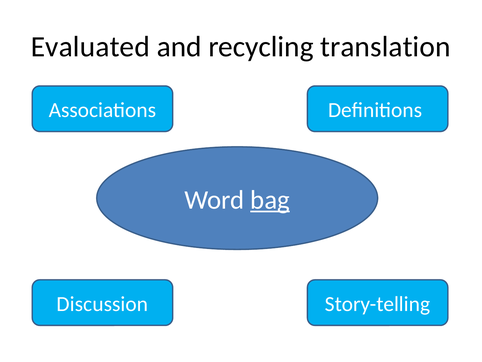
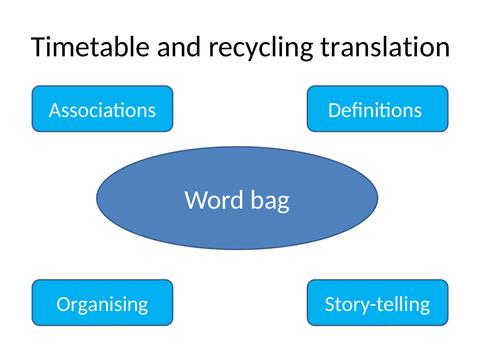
Evaluated: Evaluated -> Timetable
bag underline: present -> none
Discussion: Discussion -> Organising
